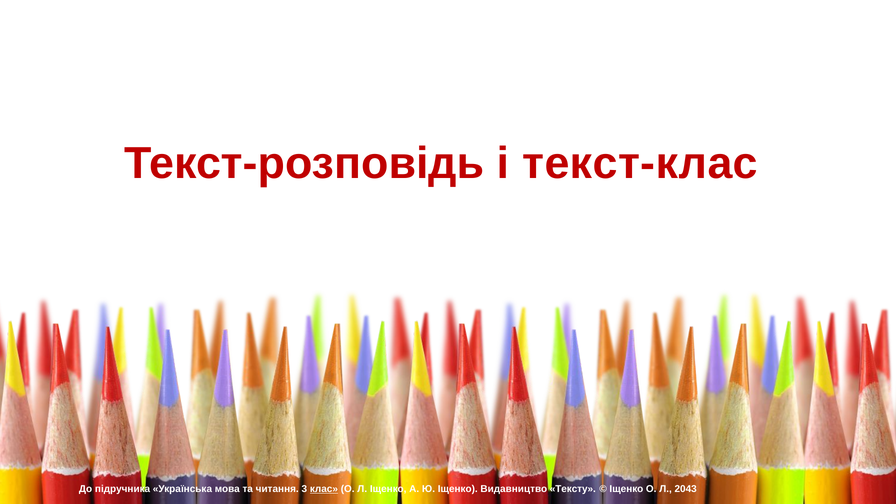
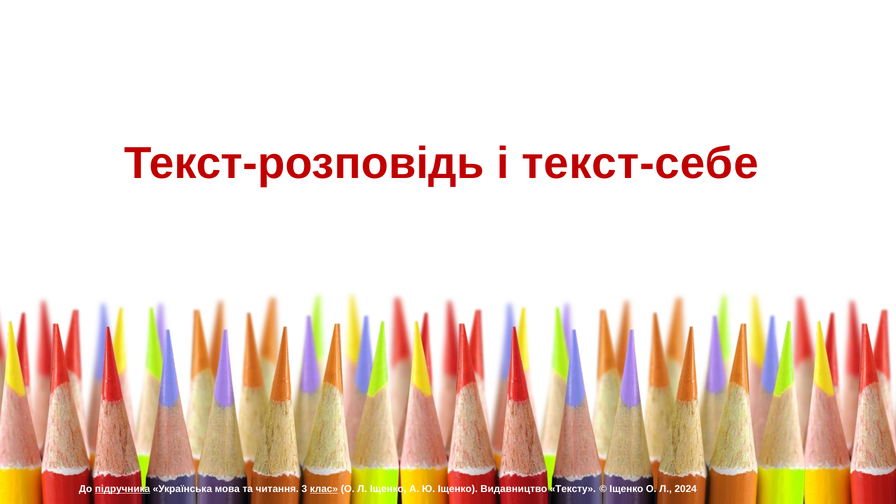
текст-клас: текст-клас -> текст-себе
підручника underline: none -> present
2043: 2043 -> 2024
